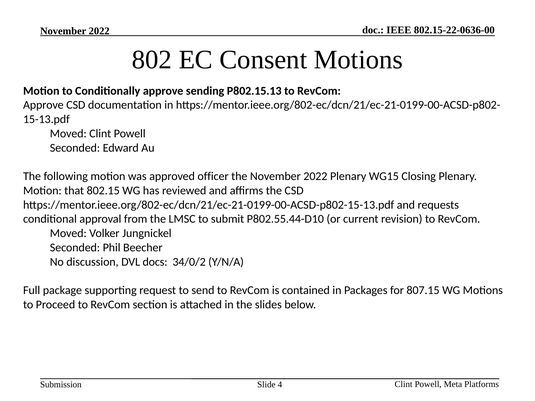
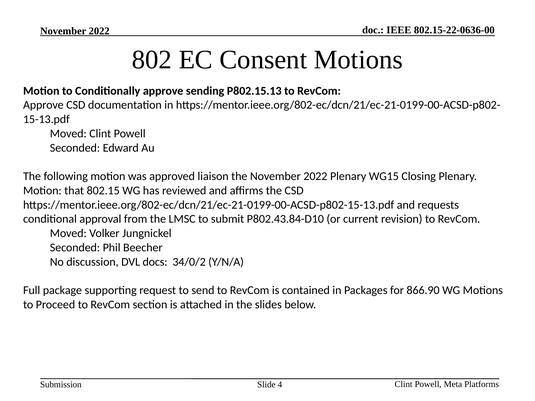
officer: officer -> liaison
P802.55.44-D10: P802.55.44-D10 -> P802.43.84-D10
807.15: 807.15 -> 866.90
